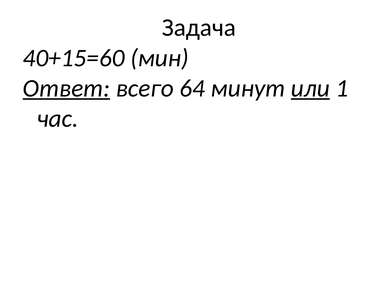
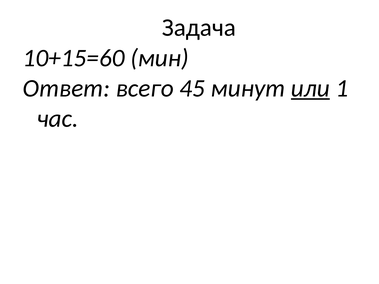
40+15=60: 40+15=60 -> 10+15=60
Ответ underline: present -> none
64: 64 -> 45
